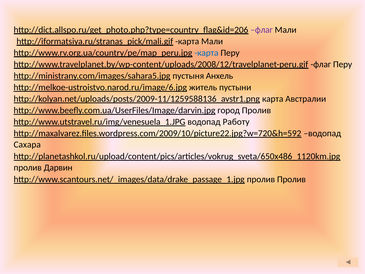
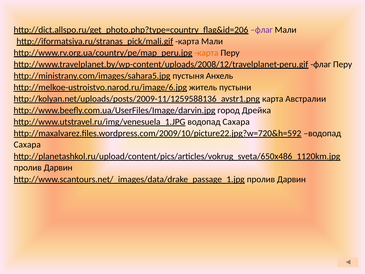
карта at (206, 53) colour: blue -> orange
город Пролив: Пролив -> Дрейка
http://www.utstravel.ru/img/venesuela_1.JPG водопад Работу: Работу -> Сахара
http://www.scantours.net/_images/data/drake_passage_1.jpg пролив Пролив: Пролив -> Дарвин
